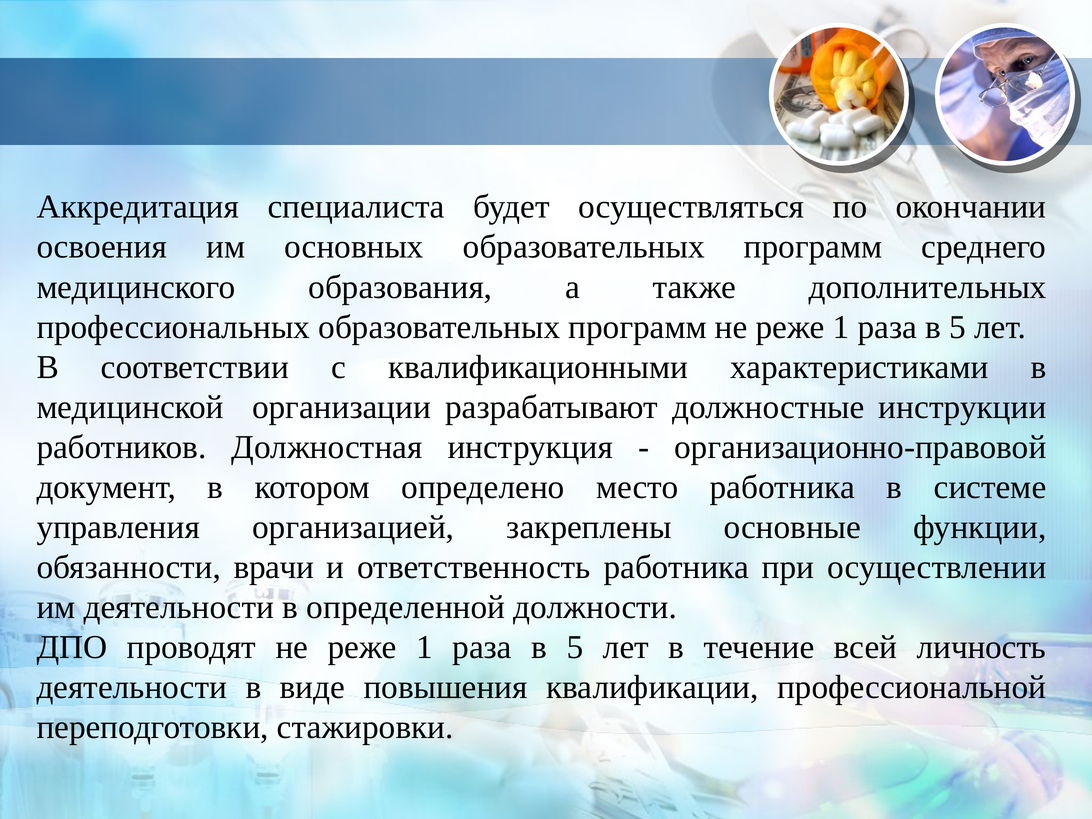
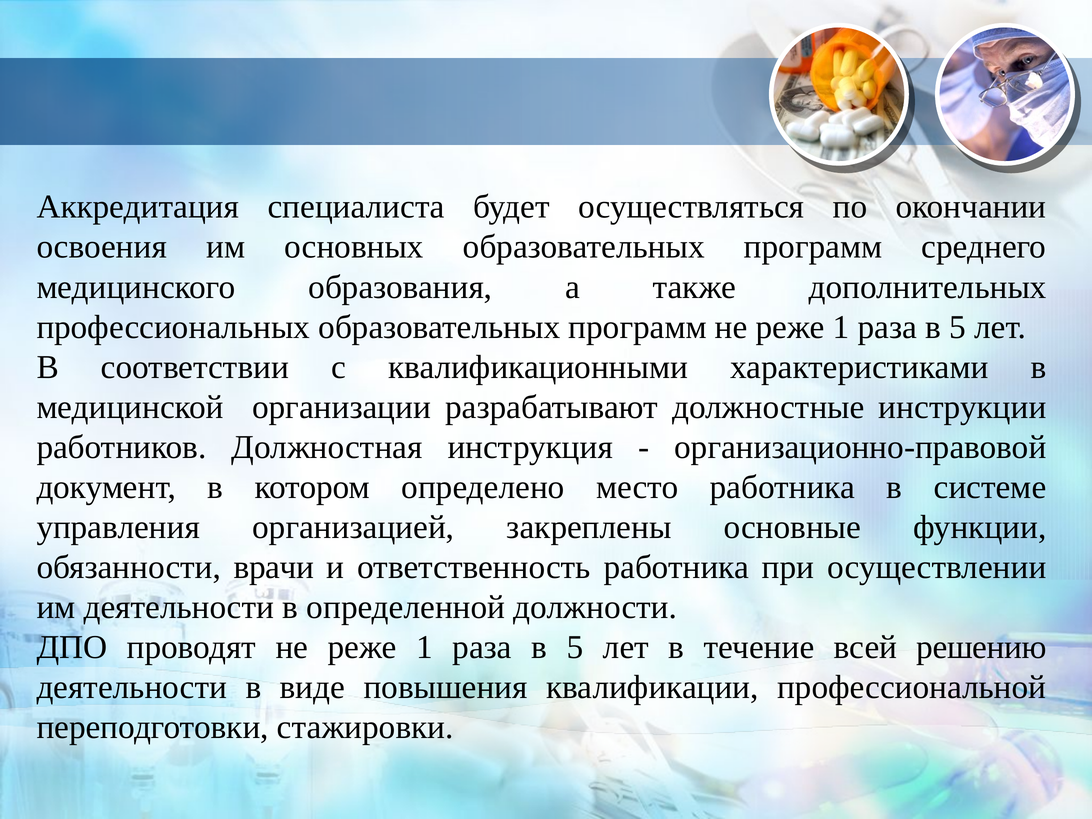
личность: личность -> решению
